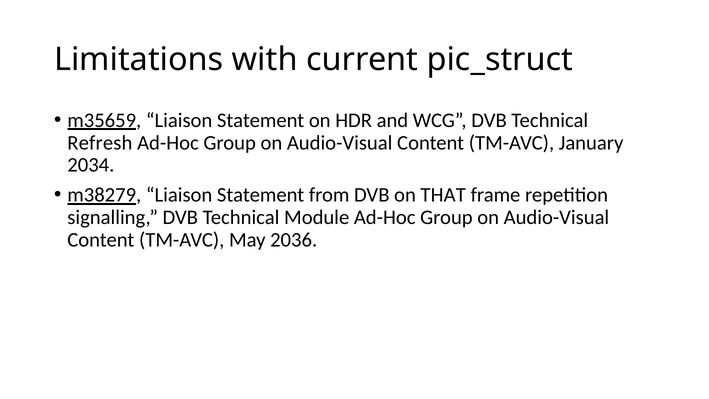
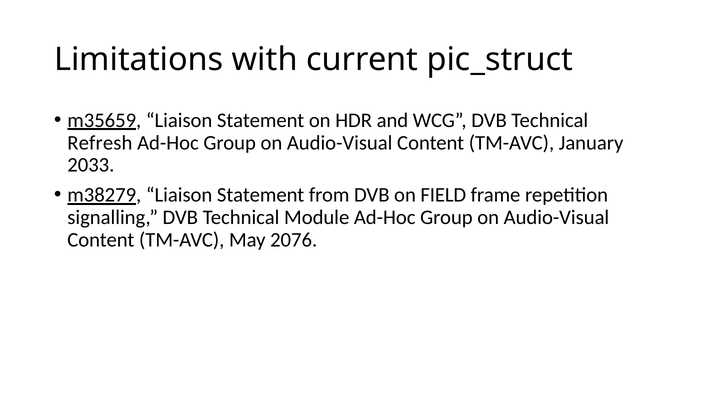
2034: 2034 -> 2033
THAT: THAT -> FIELD
2036: 2036 -> 2076
